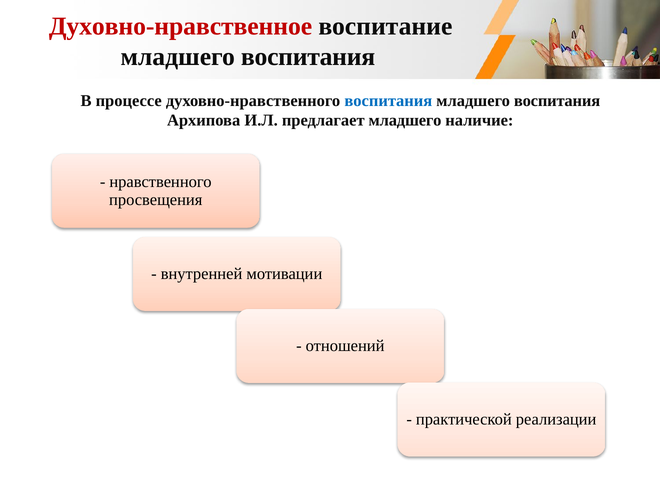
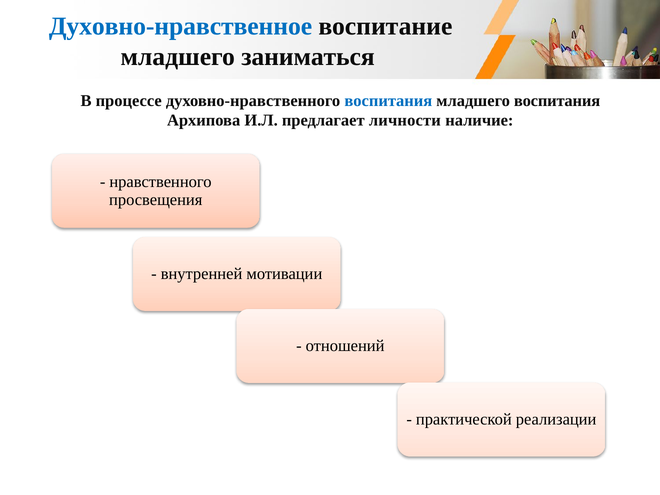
Духовно-нравственное colour: red -> blue
воспитания at (308, 57): воспитания -> заниматься
предлагает младшего: младшего -> личности
